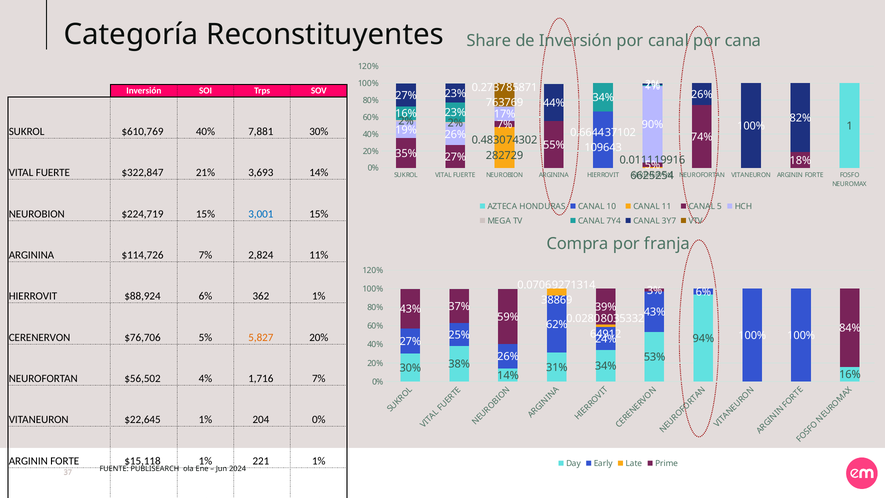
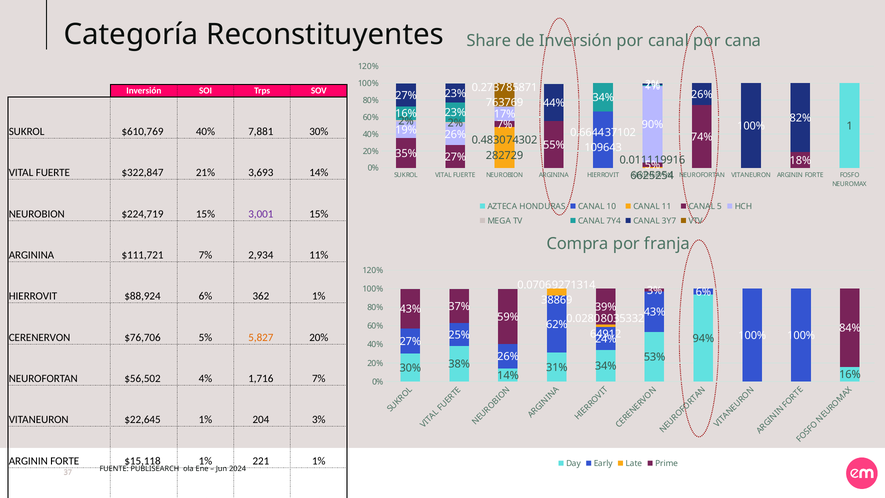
3,001 colour: blue -> purple
$114,726: $114,726 -> $111,721
2,824: 2,824 -> 2,934
204 0%: 0% -> 3%
